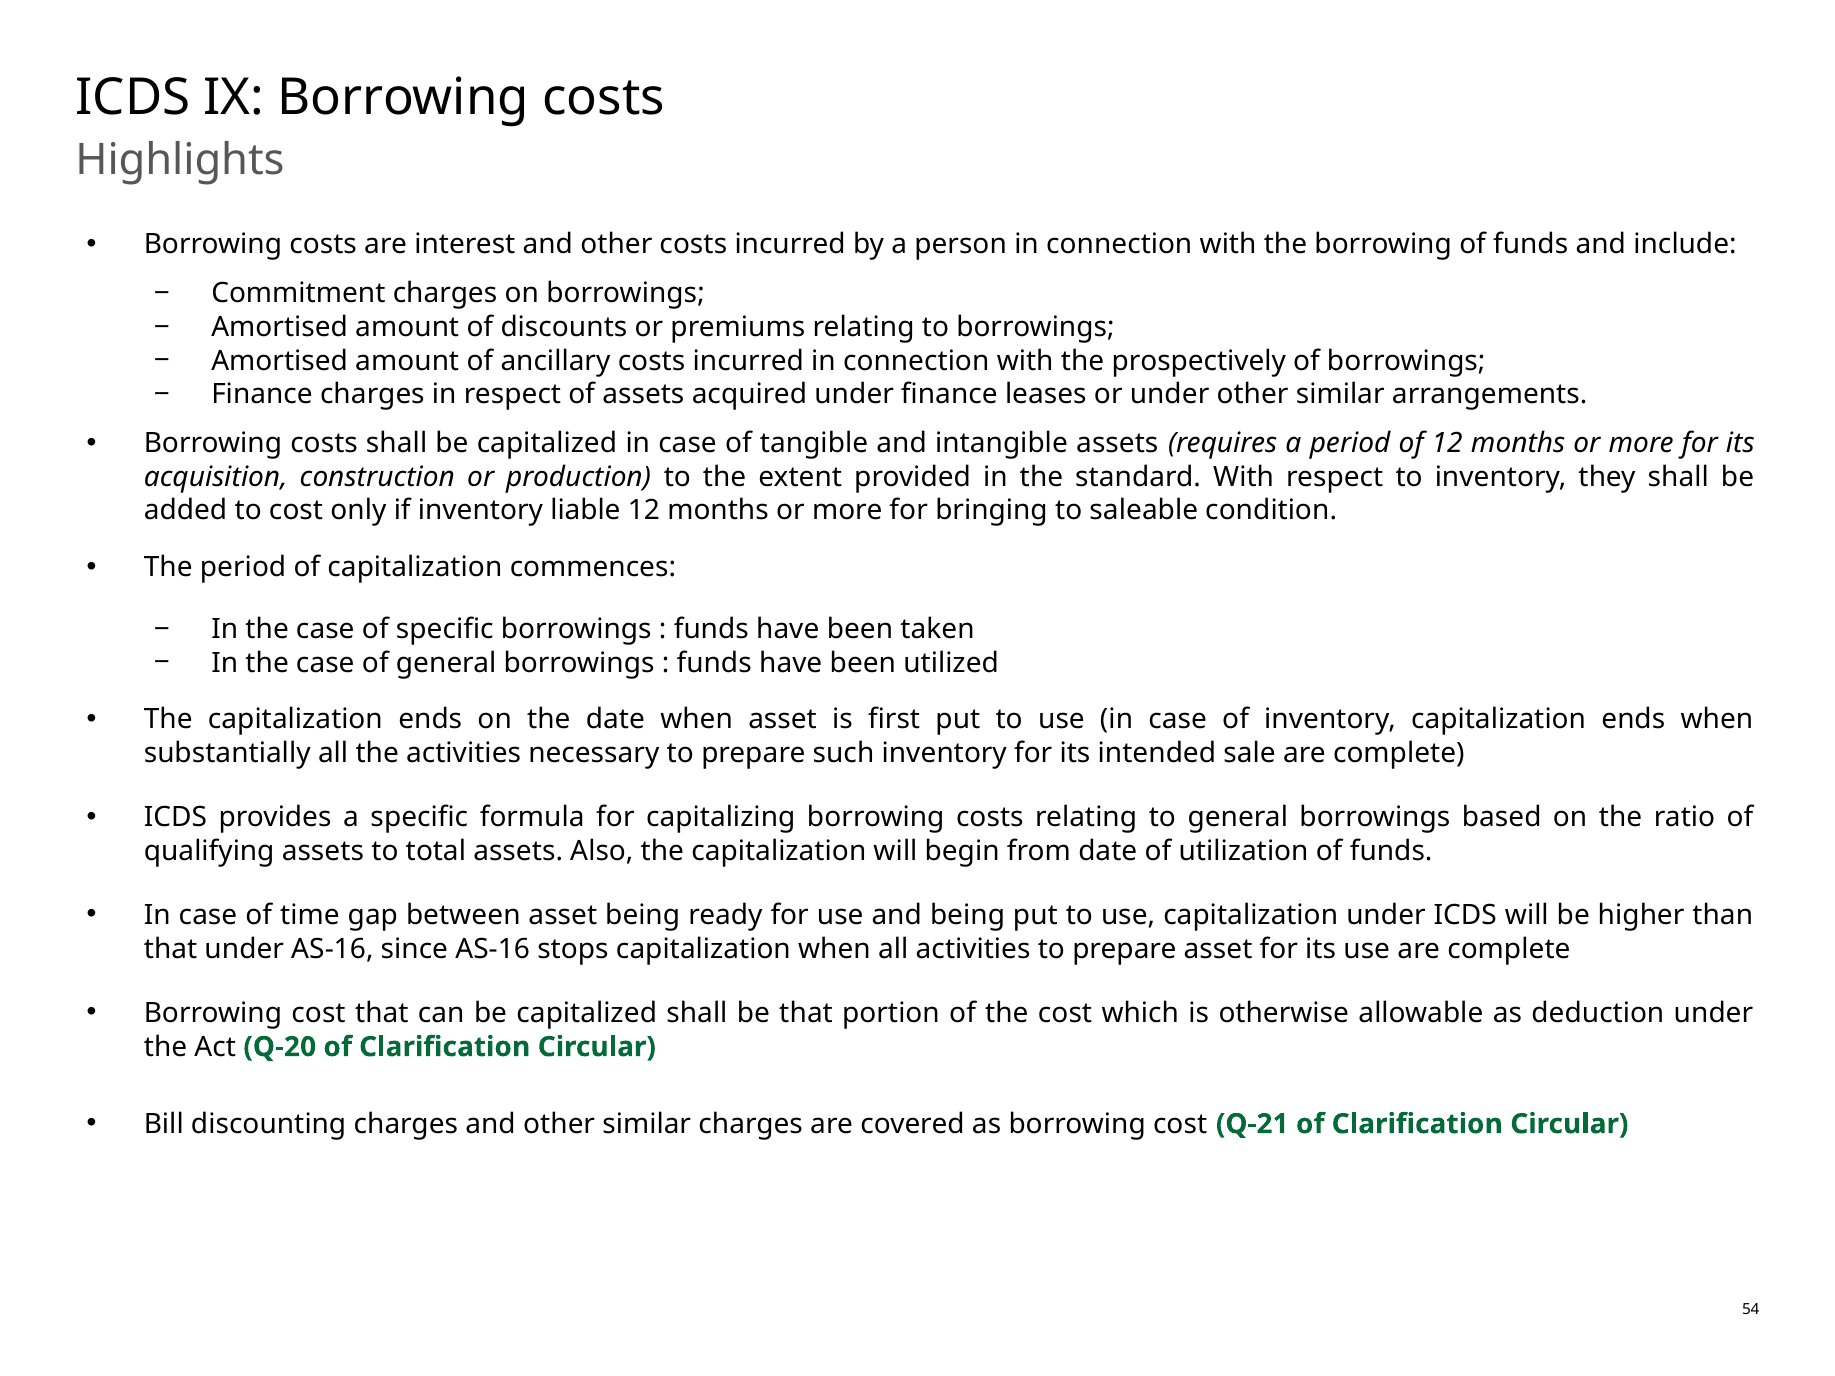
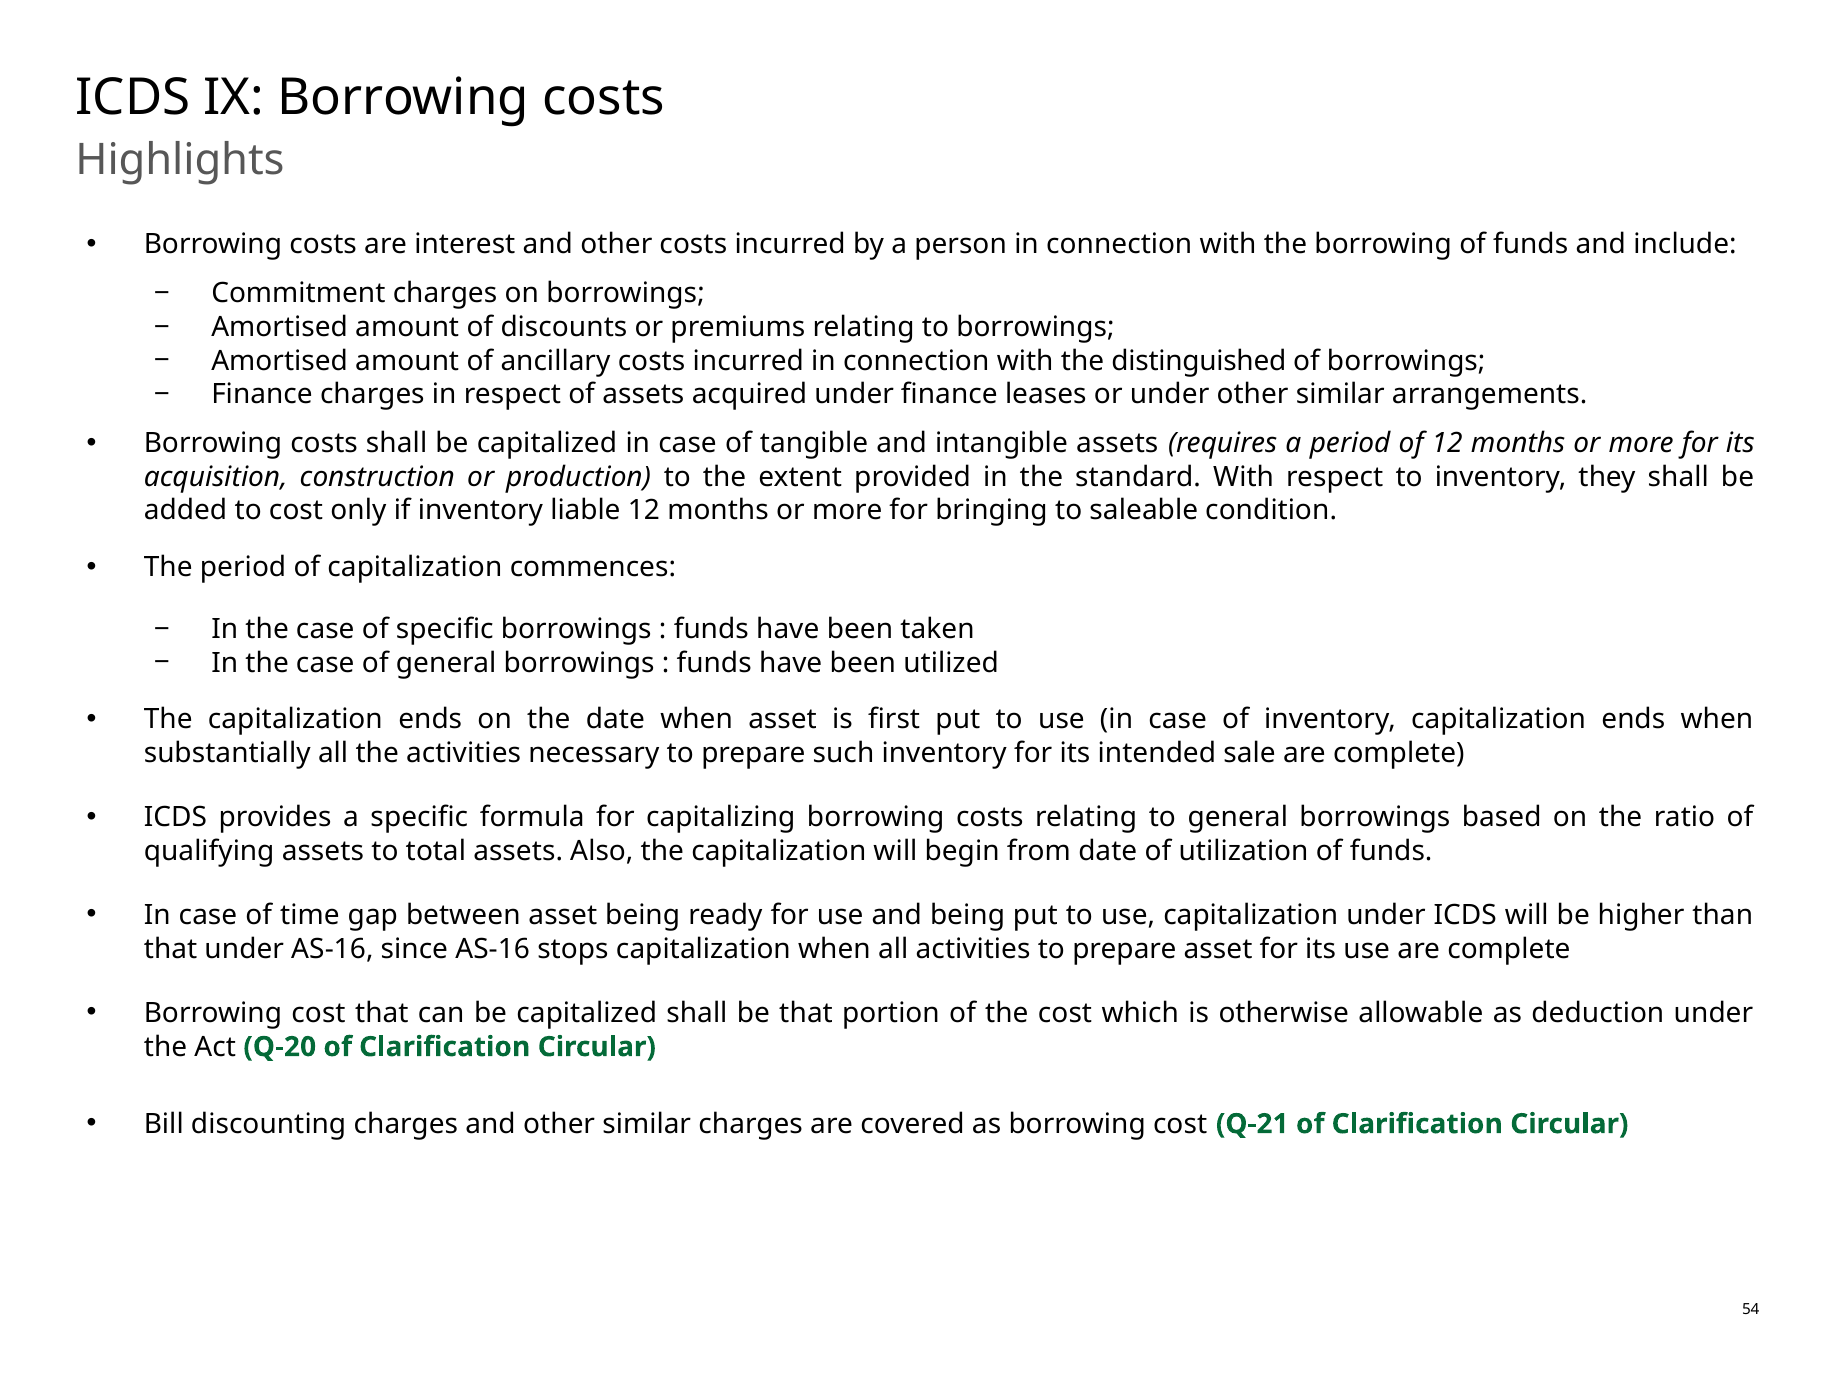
prospectively: prospectively -> distinguished
